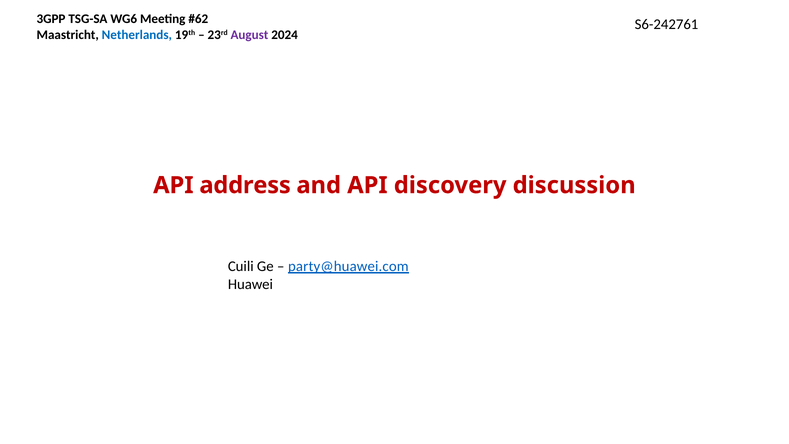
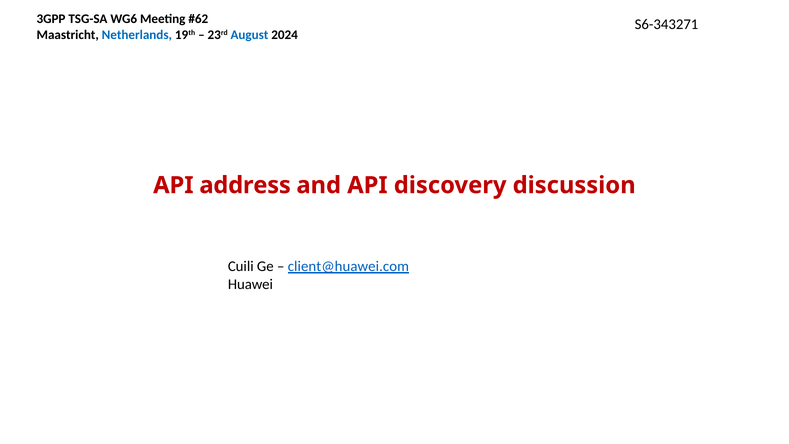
S6-242761: S6-242761 -> S6-343271
August colour: purple -> blue
party@huawei.com: party@huawei.com -> client@huawei.com
